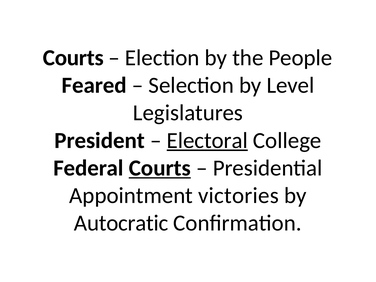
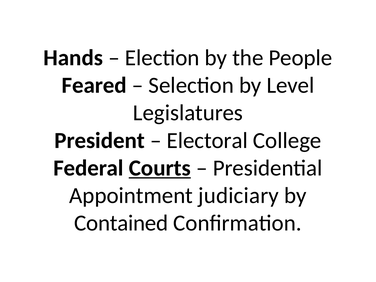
Courts at (73, 58): Courts -> Hands
Electoral underline: present -> none
victories: victories -> judiciary
Autocratic: Autocratic -> Contained
